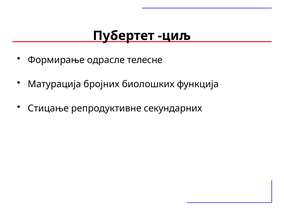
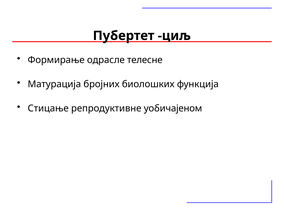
секундарних: секундарних -> уобичајеном
